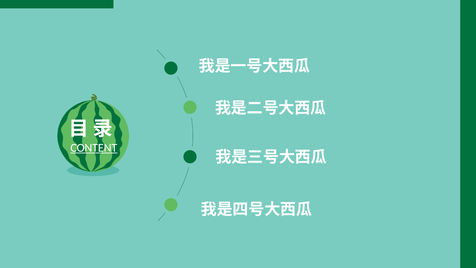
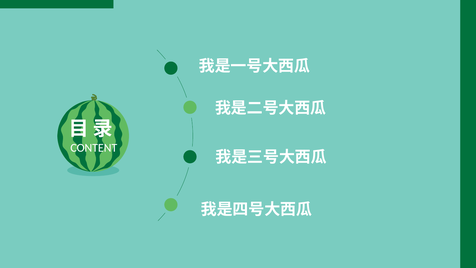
CONTENT underline: present -> none
